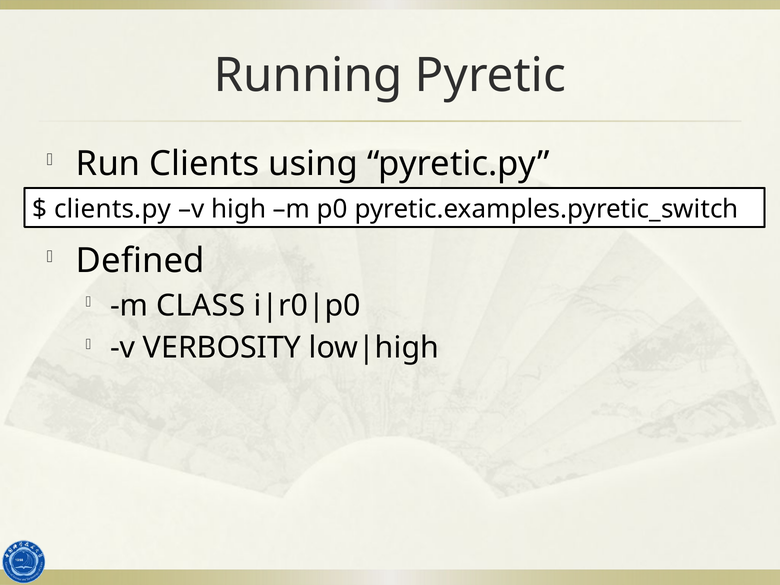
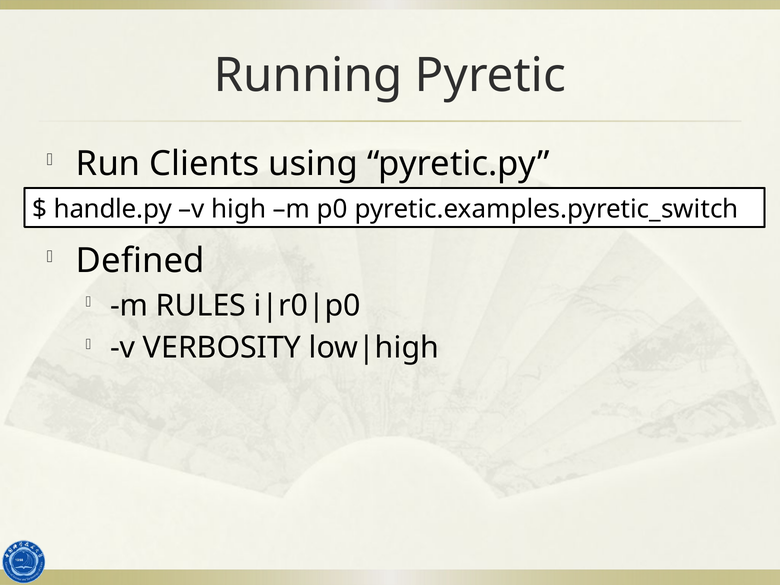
clients.py: clients.py -> handle.py
CLASS: CLASS -> RULES
